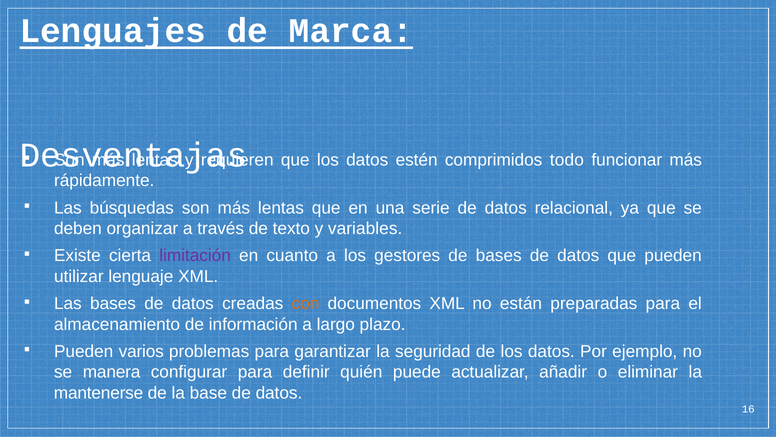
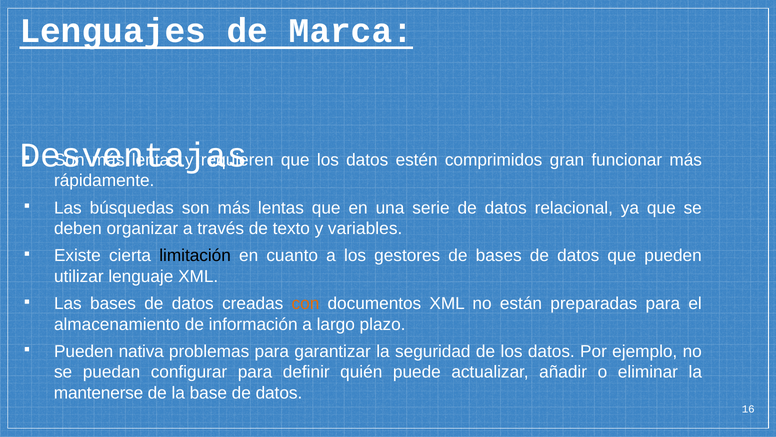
todo: todo -> gran
limitación colour: purple -> black
varios: varios -> nativa
manera: manera -> puedan
